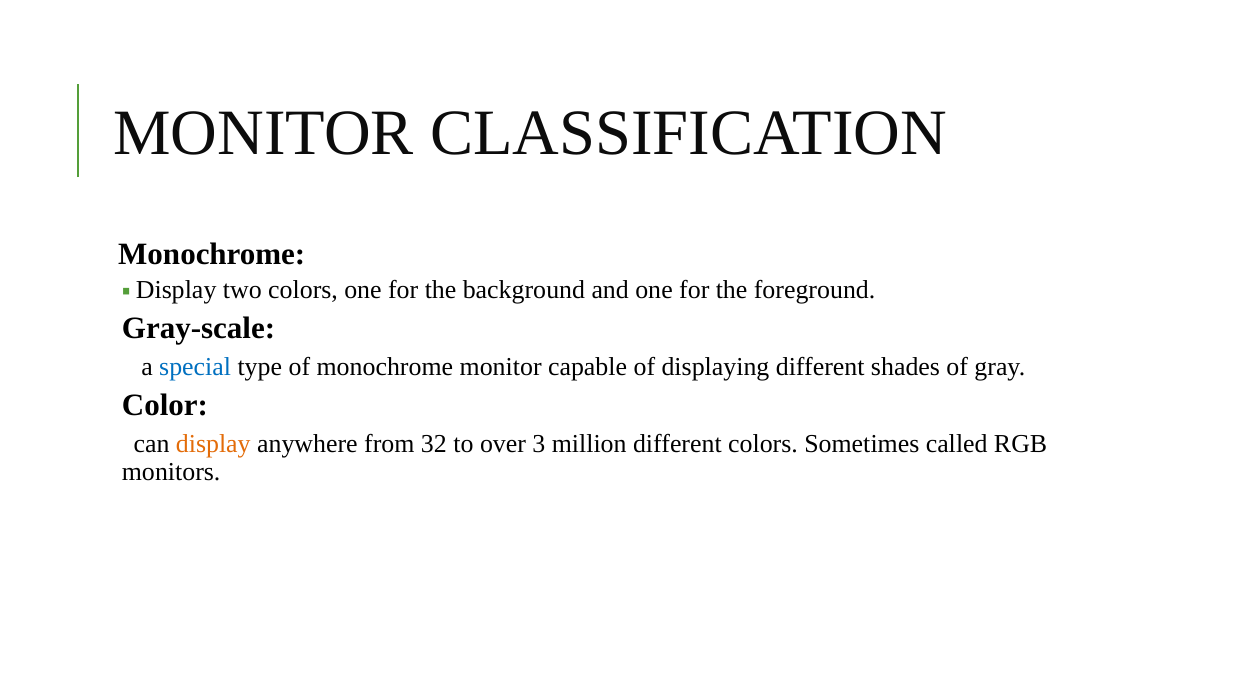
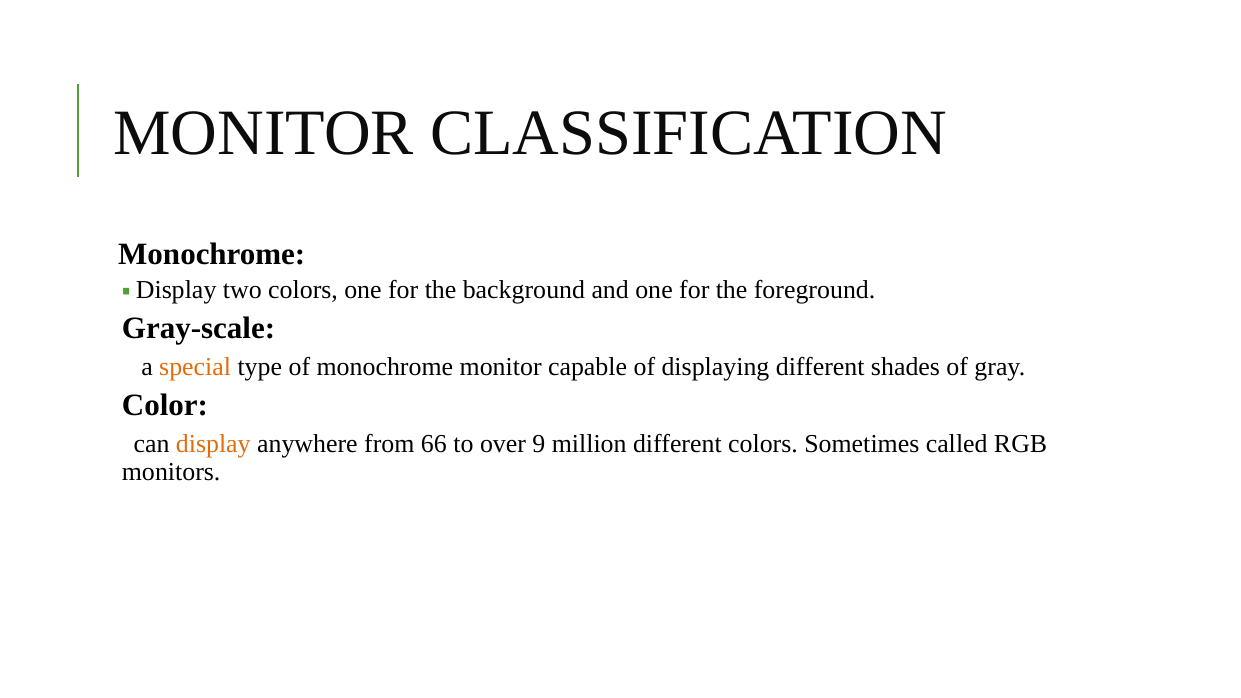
special colour: blue -> orange
32: 32 -> 66
3: 3 -> 9
